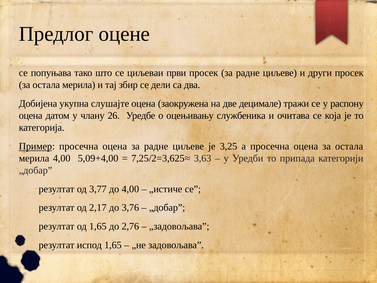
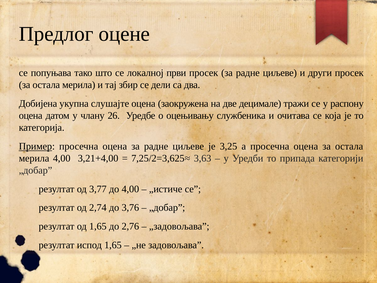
циљеваи: циљеваи -> локалној
5,09+4,00: 5,09+4,00 -> 3,21+4,00
2,17: 2,17 -> 2,74
